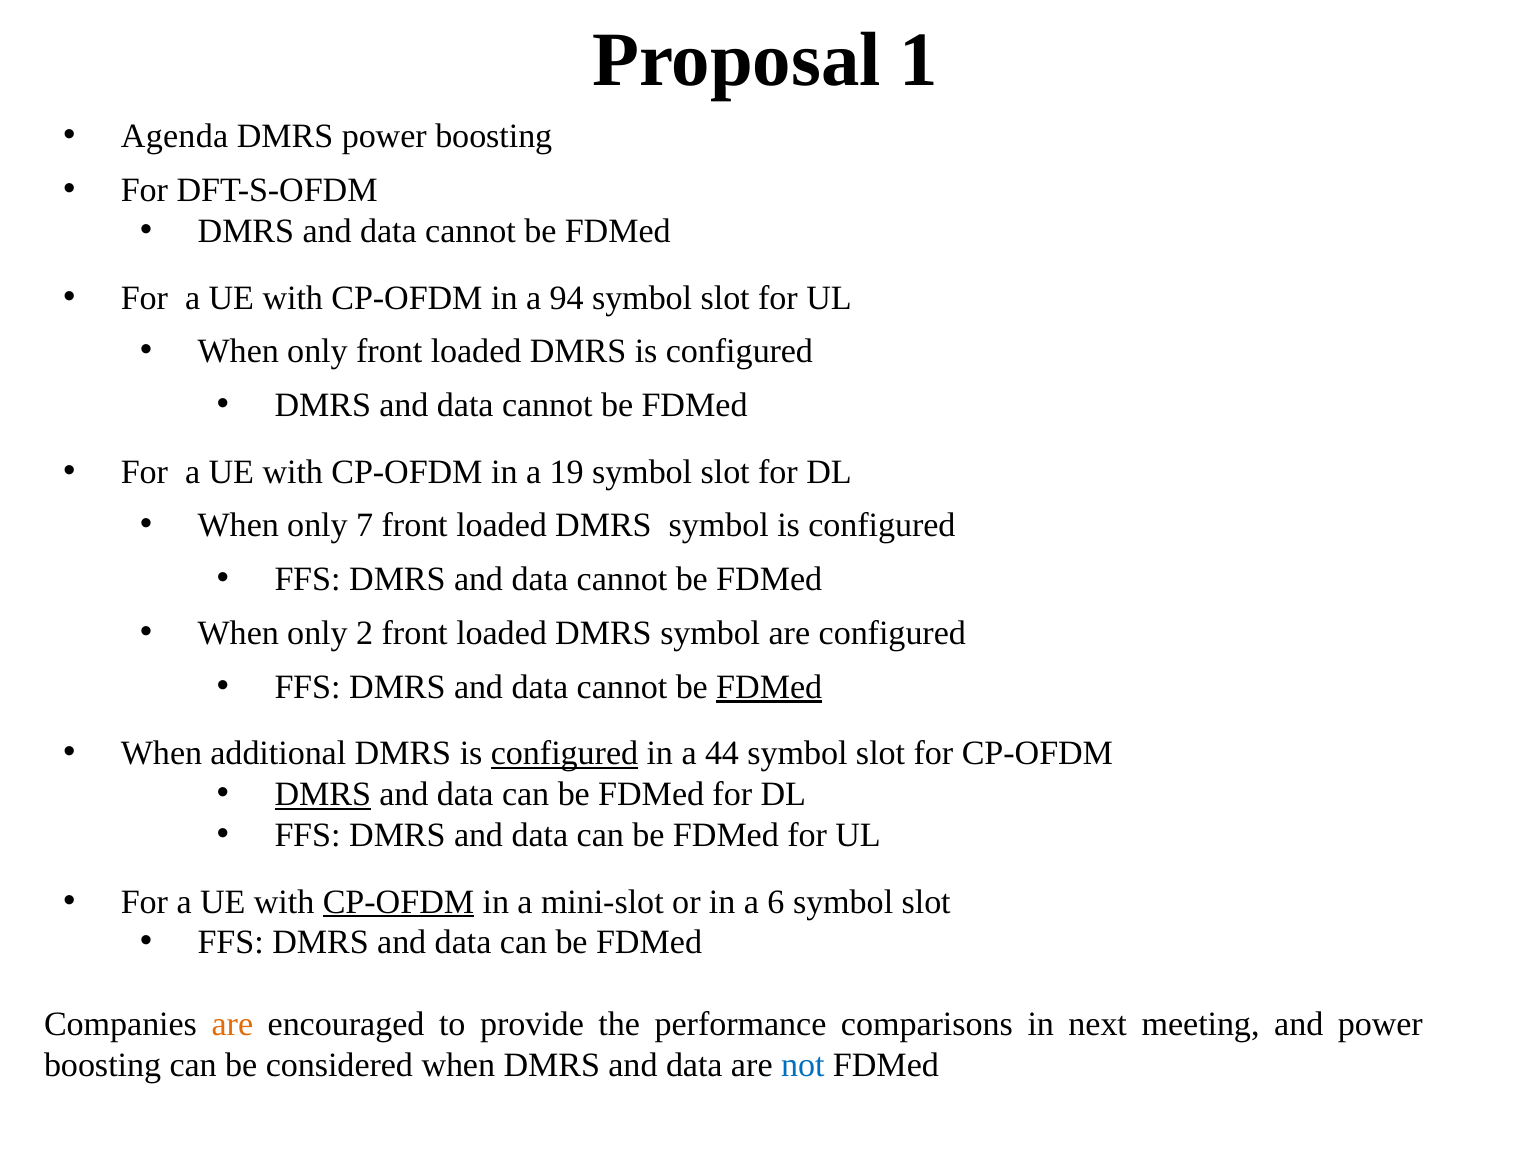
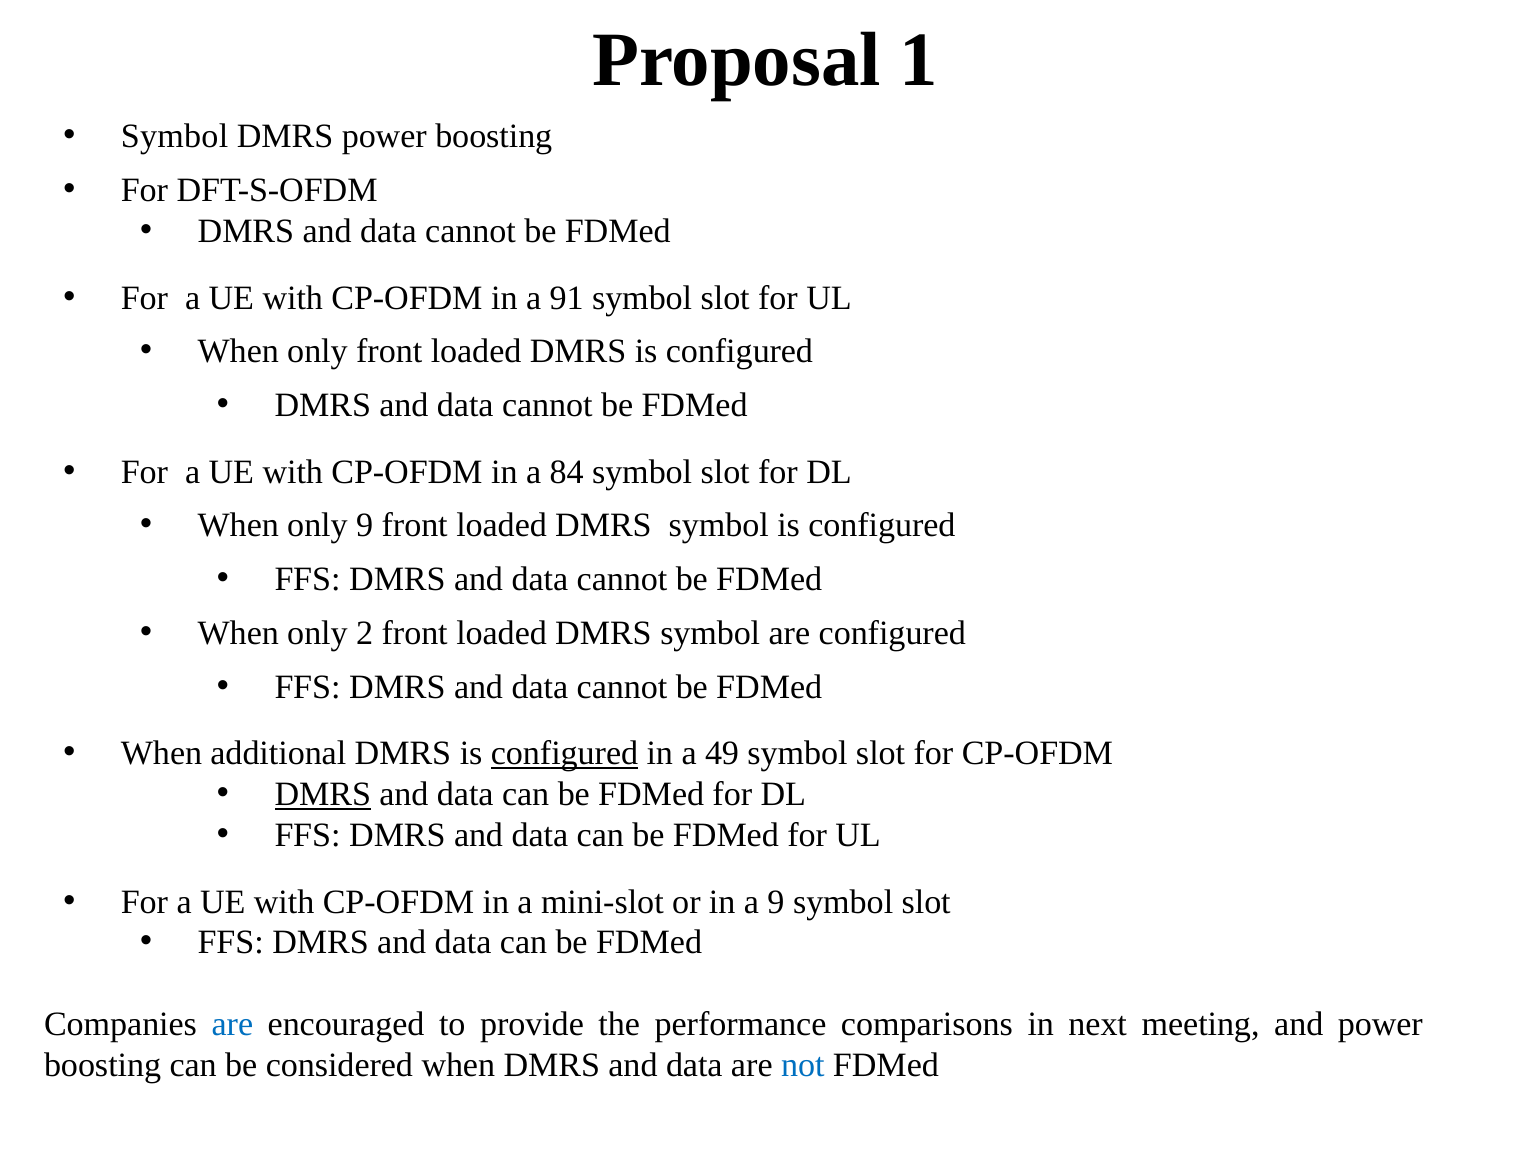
Agenda at (175, 137): Agenda -> Symbol
94: 94 -> 91
19: 19 -> 84
only 7: 7 -> 9
FDMed at (769, 687) underline: present -> none
44: 44 -> 49
CP-OFDM at (398, 902) underline: present -> none
a 6: 6 -> 9
are at (232, 1025) colour: orange -> blue
